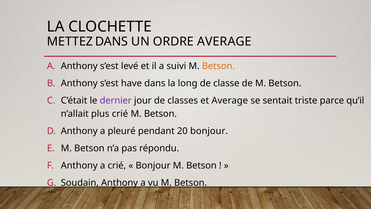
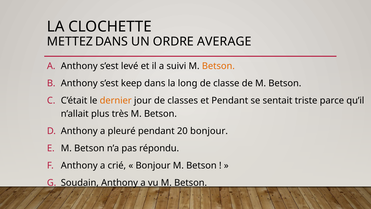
have: have -> keep
dernier colour: purple -> orange
et Average: Average -> Pendant
plus crié: crié -> très
